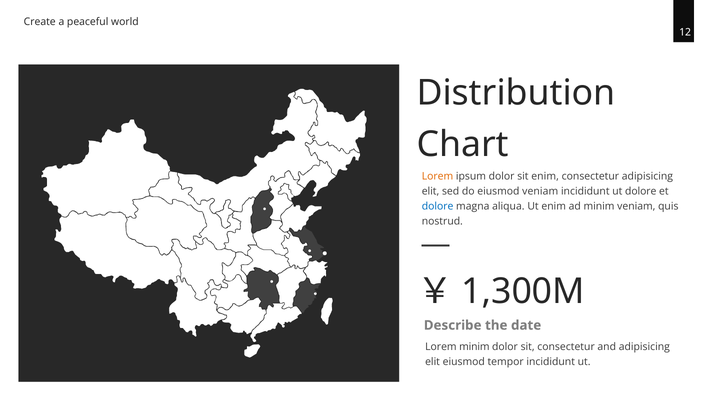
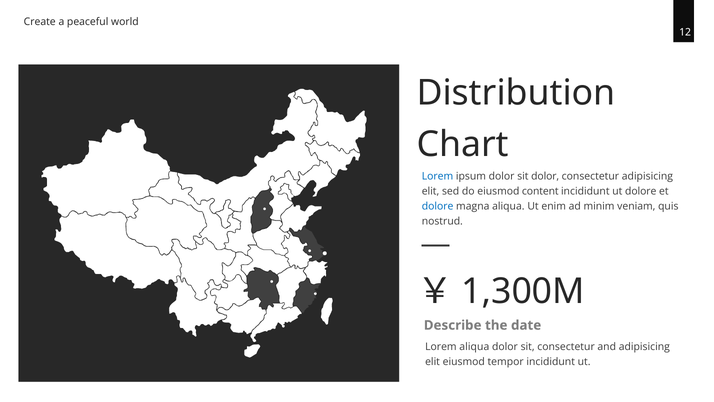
Lorem at (437, 176) colour: orange -> blue
sit enim: enim -> dolor
eiusmod veniam: veniam -> content
Lorem minim: minim -> aliqua
